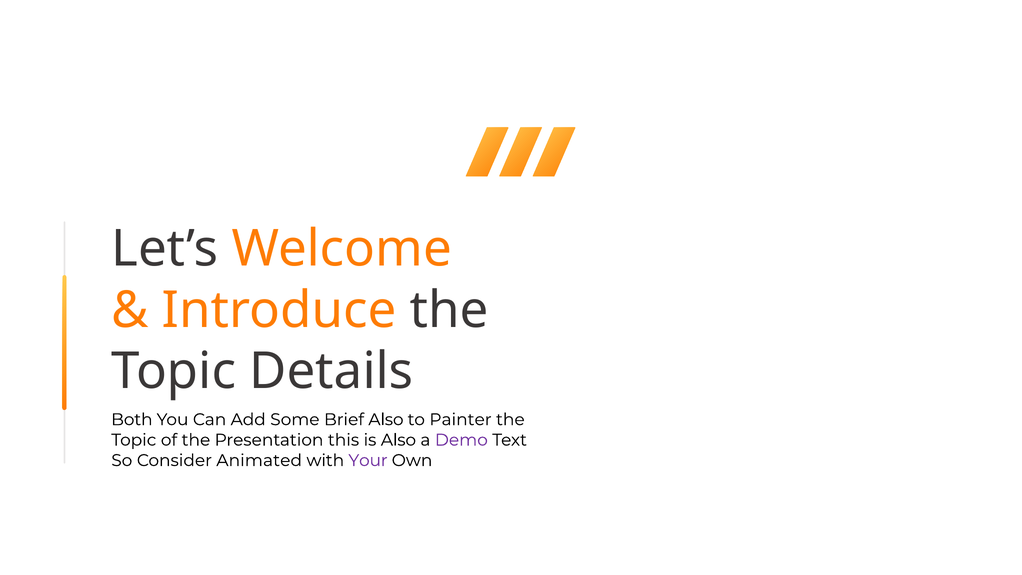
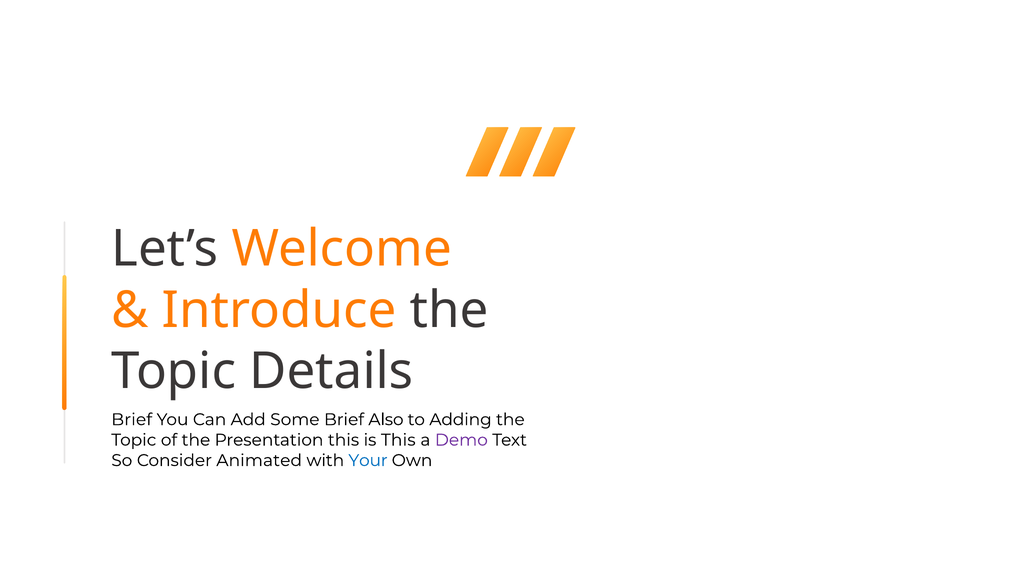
Both at (132, 419): Both -> Brief
Painter: Painter -> Adding
is Also: Also -> This
Your colour: purple -> blue
